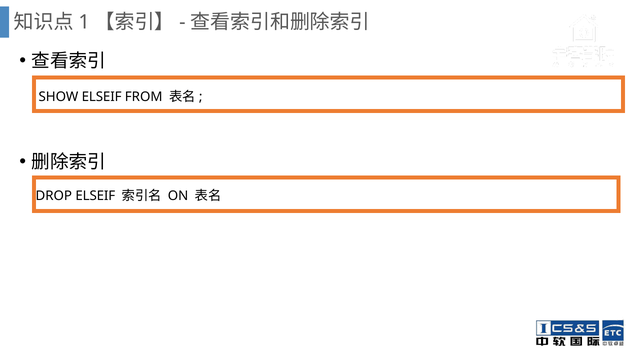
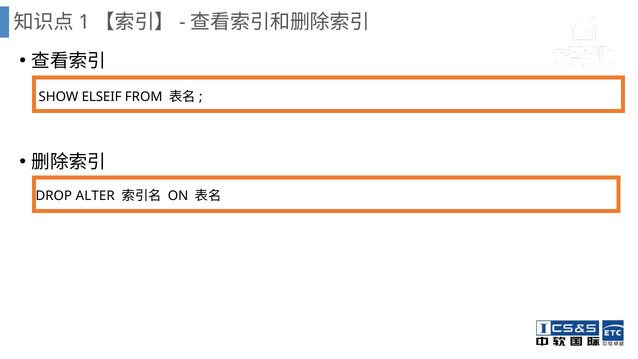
DROP ELSEIF: ELSEIF -> ALTER
